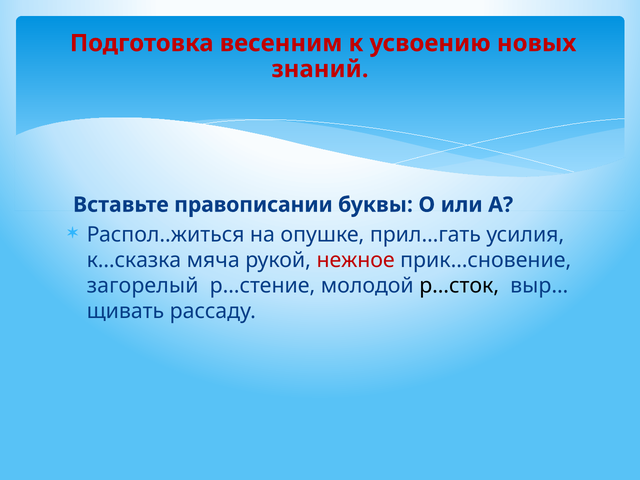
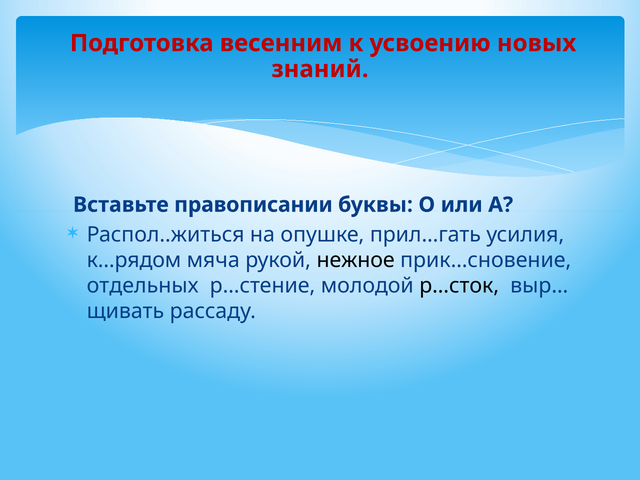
к…сказка: к…сказка -> к…рядом
нежное colour: red -> black
загорелый: загорелый -> отдельных
